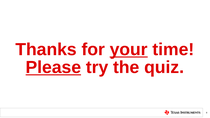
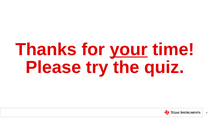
Please underline: present -> none
